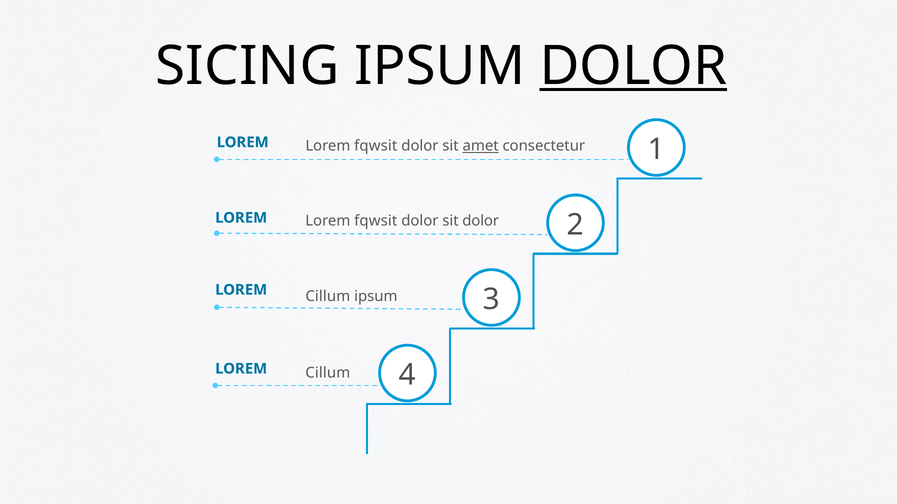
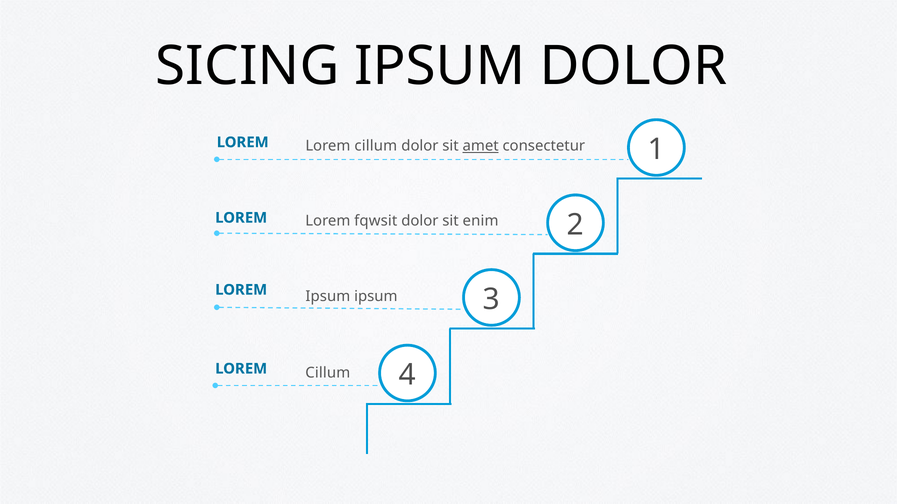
DOLOR at (633, 66) underline: present -> none
fqwsit at (376, 146): fqwsit -> cillum
sit dolor: dolor -> enim
Cillum at (328, 296): Cillum -> Ipsum
